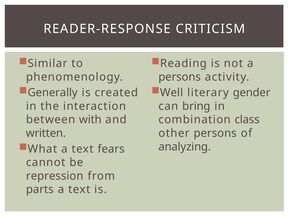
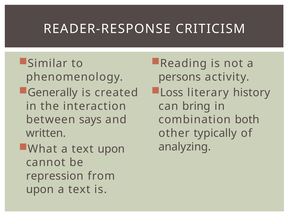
Well: Well -> Loss
gender: gender -> history
with: with -> says
class: class -> both
other persons: persons -> typically
text fears: fears -> upon
parts at (40, 189): parts -> upon
